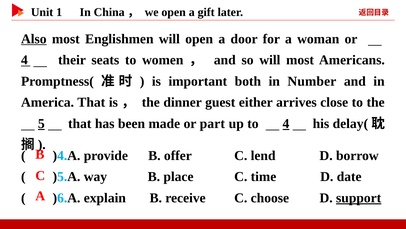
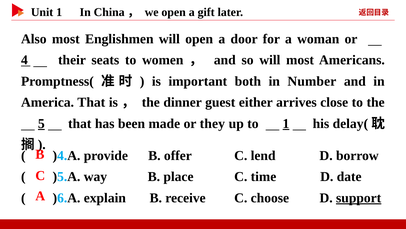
Also underline: present -> none
part: part -> they
to 4: 4 -> 1
